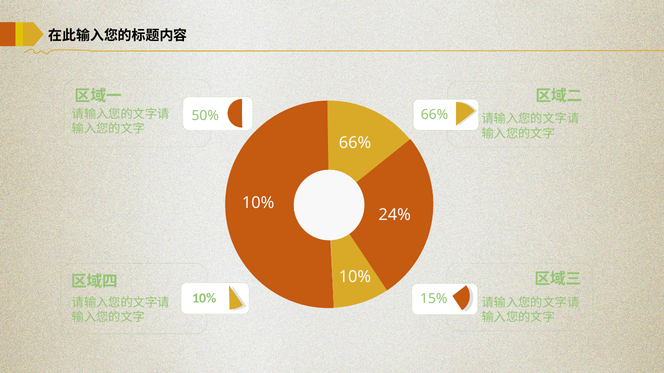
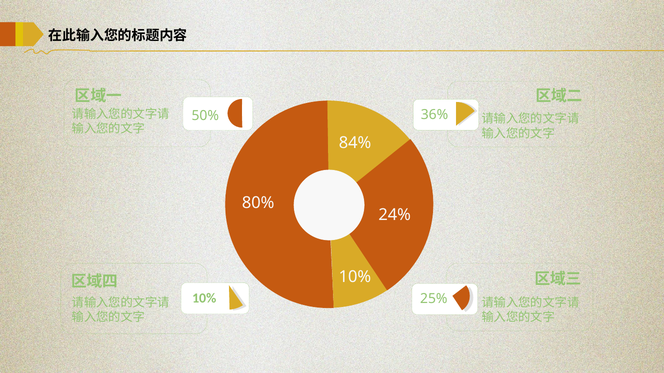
66% at (434, 115): 66% -> 36%
66% at (355, 143): 66% -> 84%
10% at (258, 203): 10% -> 80%
15%: 15% -> 25%
